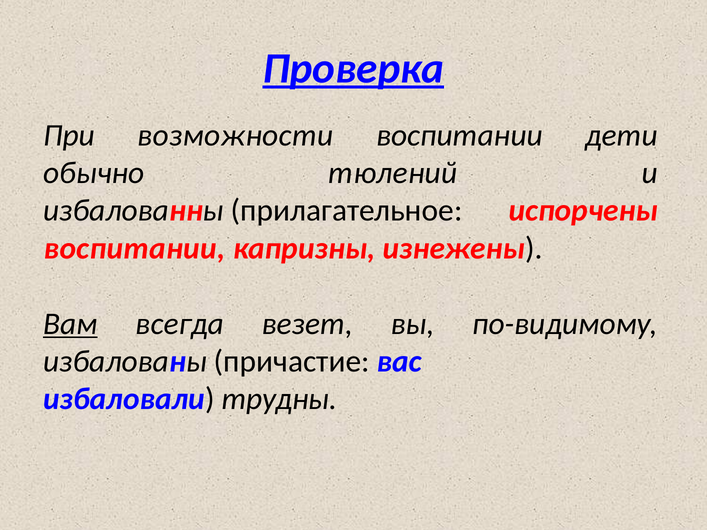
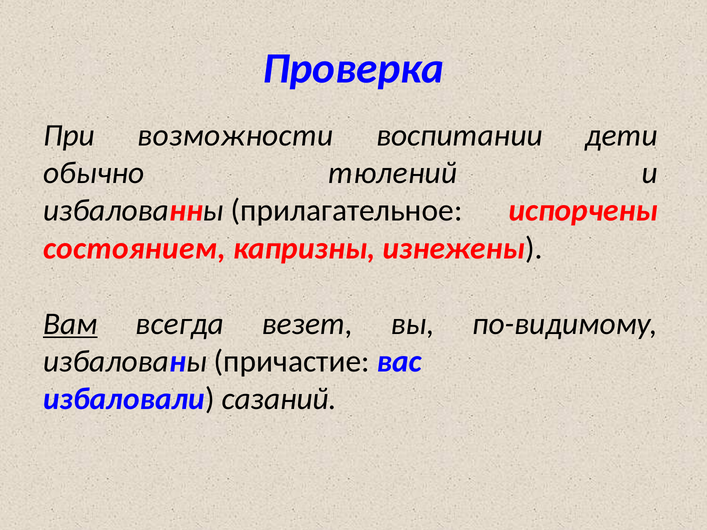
Проверка underline: present -> none
воспитании at (134, 248): воспитании -> состоянием
трудны: трудны -> сазаний
